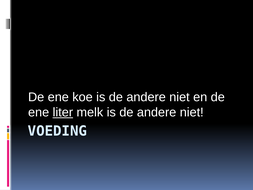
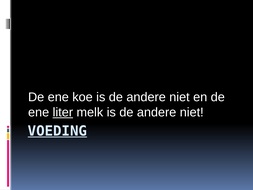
VOEDING underline: none -> present
